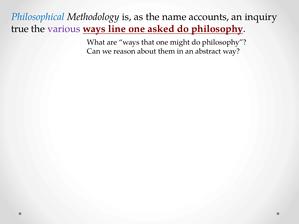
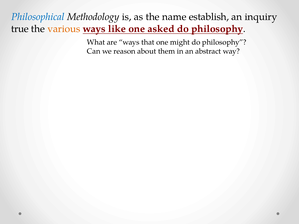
accounts: accounts -> establish
various colour: purple -> orange
line: line -> like
